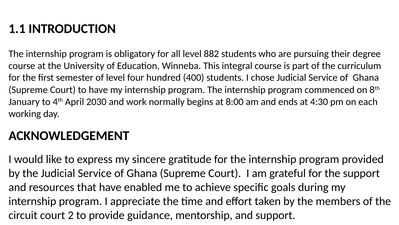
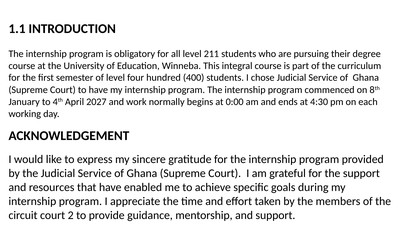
882: 882 -> 211
2030: 2030 -> 2027
8:00: 8:00 -> 0:00
